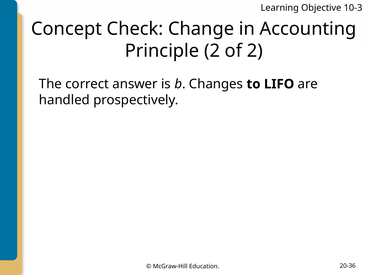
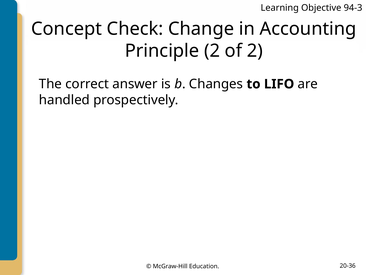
10-3: 10-3 -> 94-3
